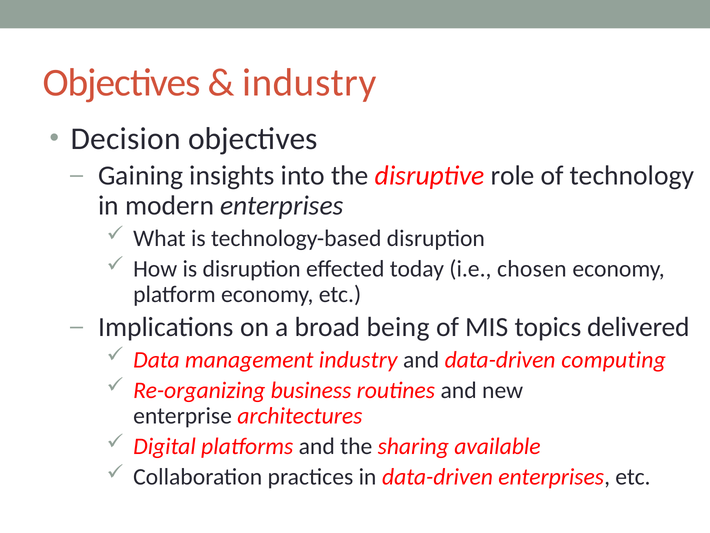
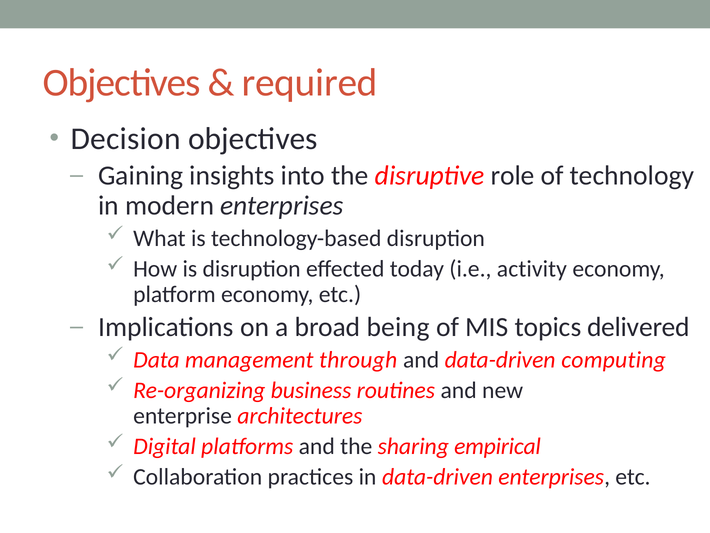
industry at (309, 83): industry -> required
chosen: chosen -> activity
management industry: industry -> through
available: available -> empirical
